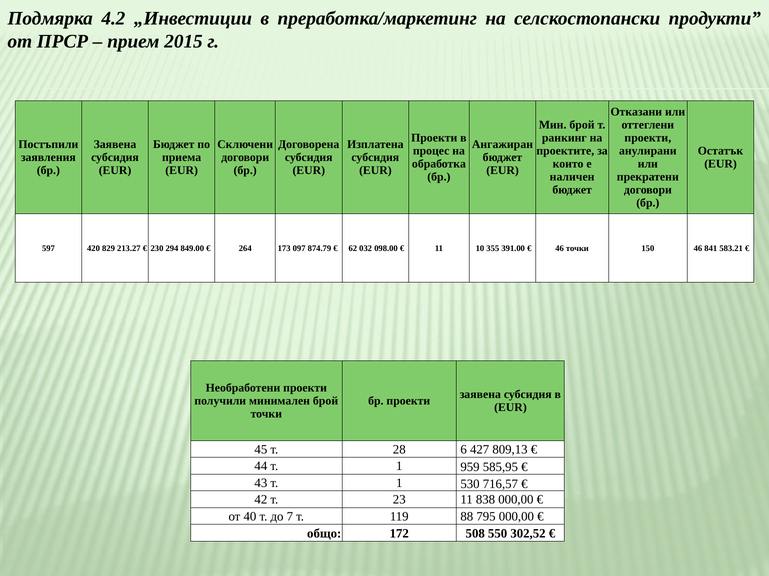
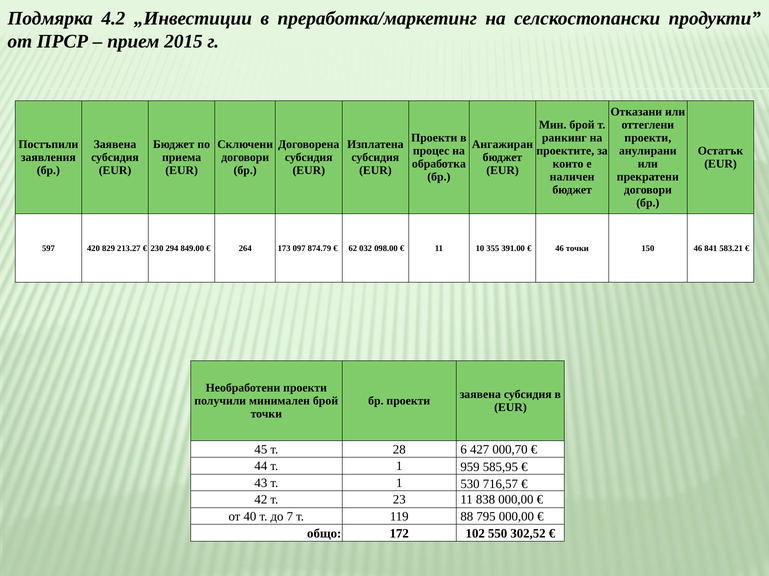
809,13: 809,13 -> 000,70
508: 508 -> 102
